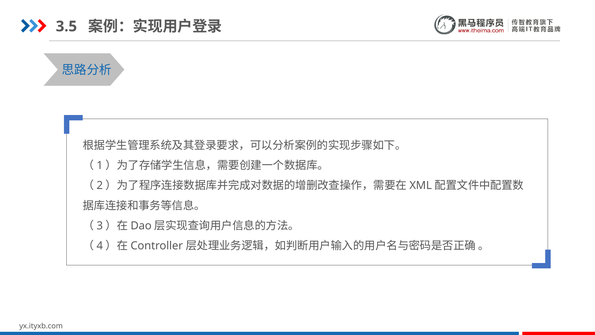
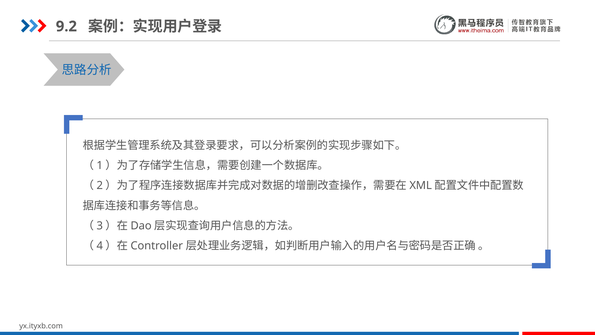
3.5: 3.5 -> 9.2
